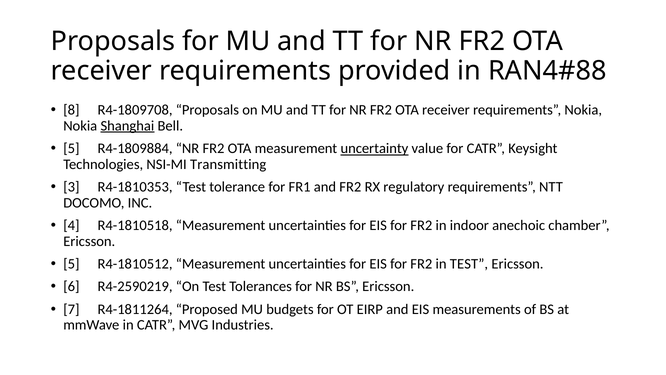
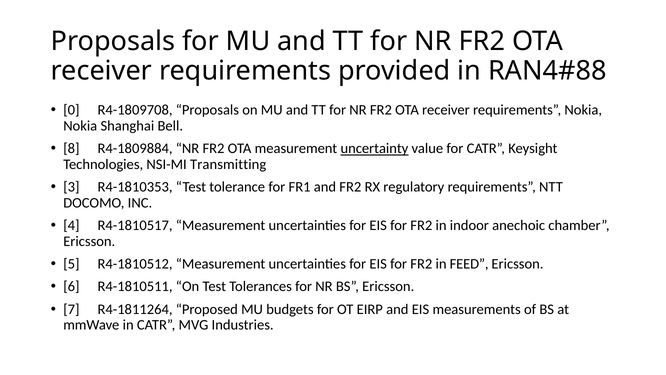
8: 8 -> 0
Shanghai underline: present -> none
5 at (71, 148): 5 -> 8
R4-1810518: R4-1810518 -> R4-1810517
in TEST: TEST -> FEED
R4-2590219: R4-2590219 -> R4-1810511
